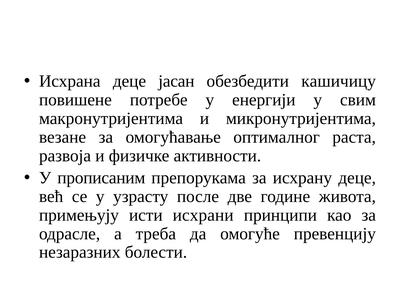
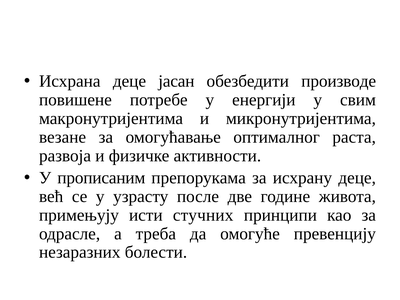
кашичицу: кашичицу -> производе
исхрани: исхрани -> стучних
